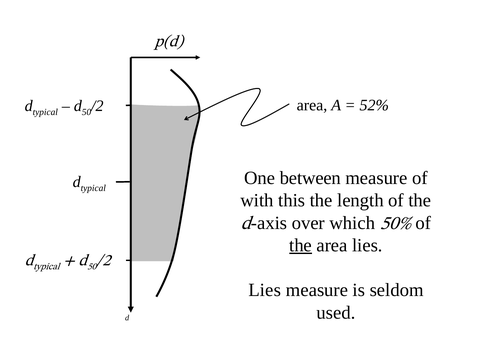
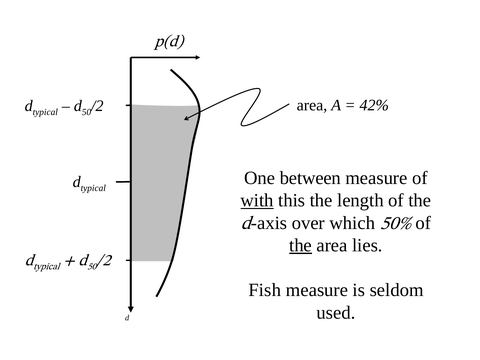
52%: 52% -> 42%
with underline: none -> present
Lies at (265, 290): Lies -> Fish
